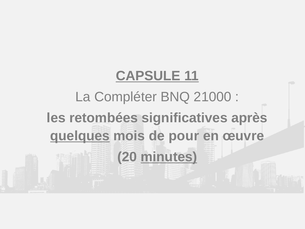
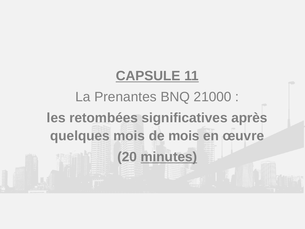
Compléter: Compléter -> Prenantes
quelques underline: present -> none
de pour: pour -> mois
